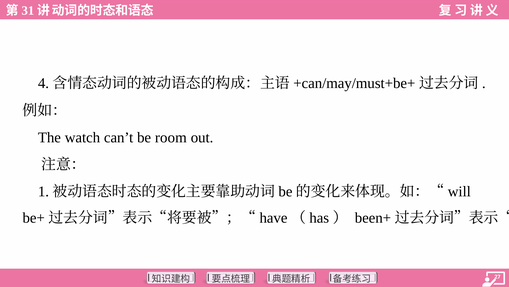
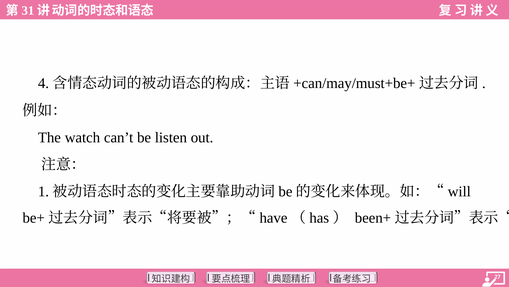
room: room -> listen
